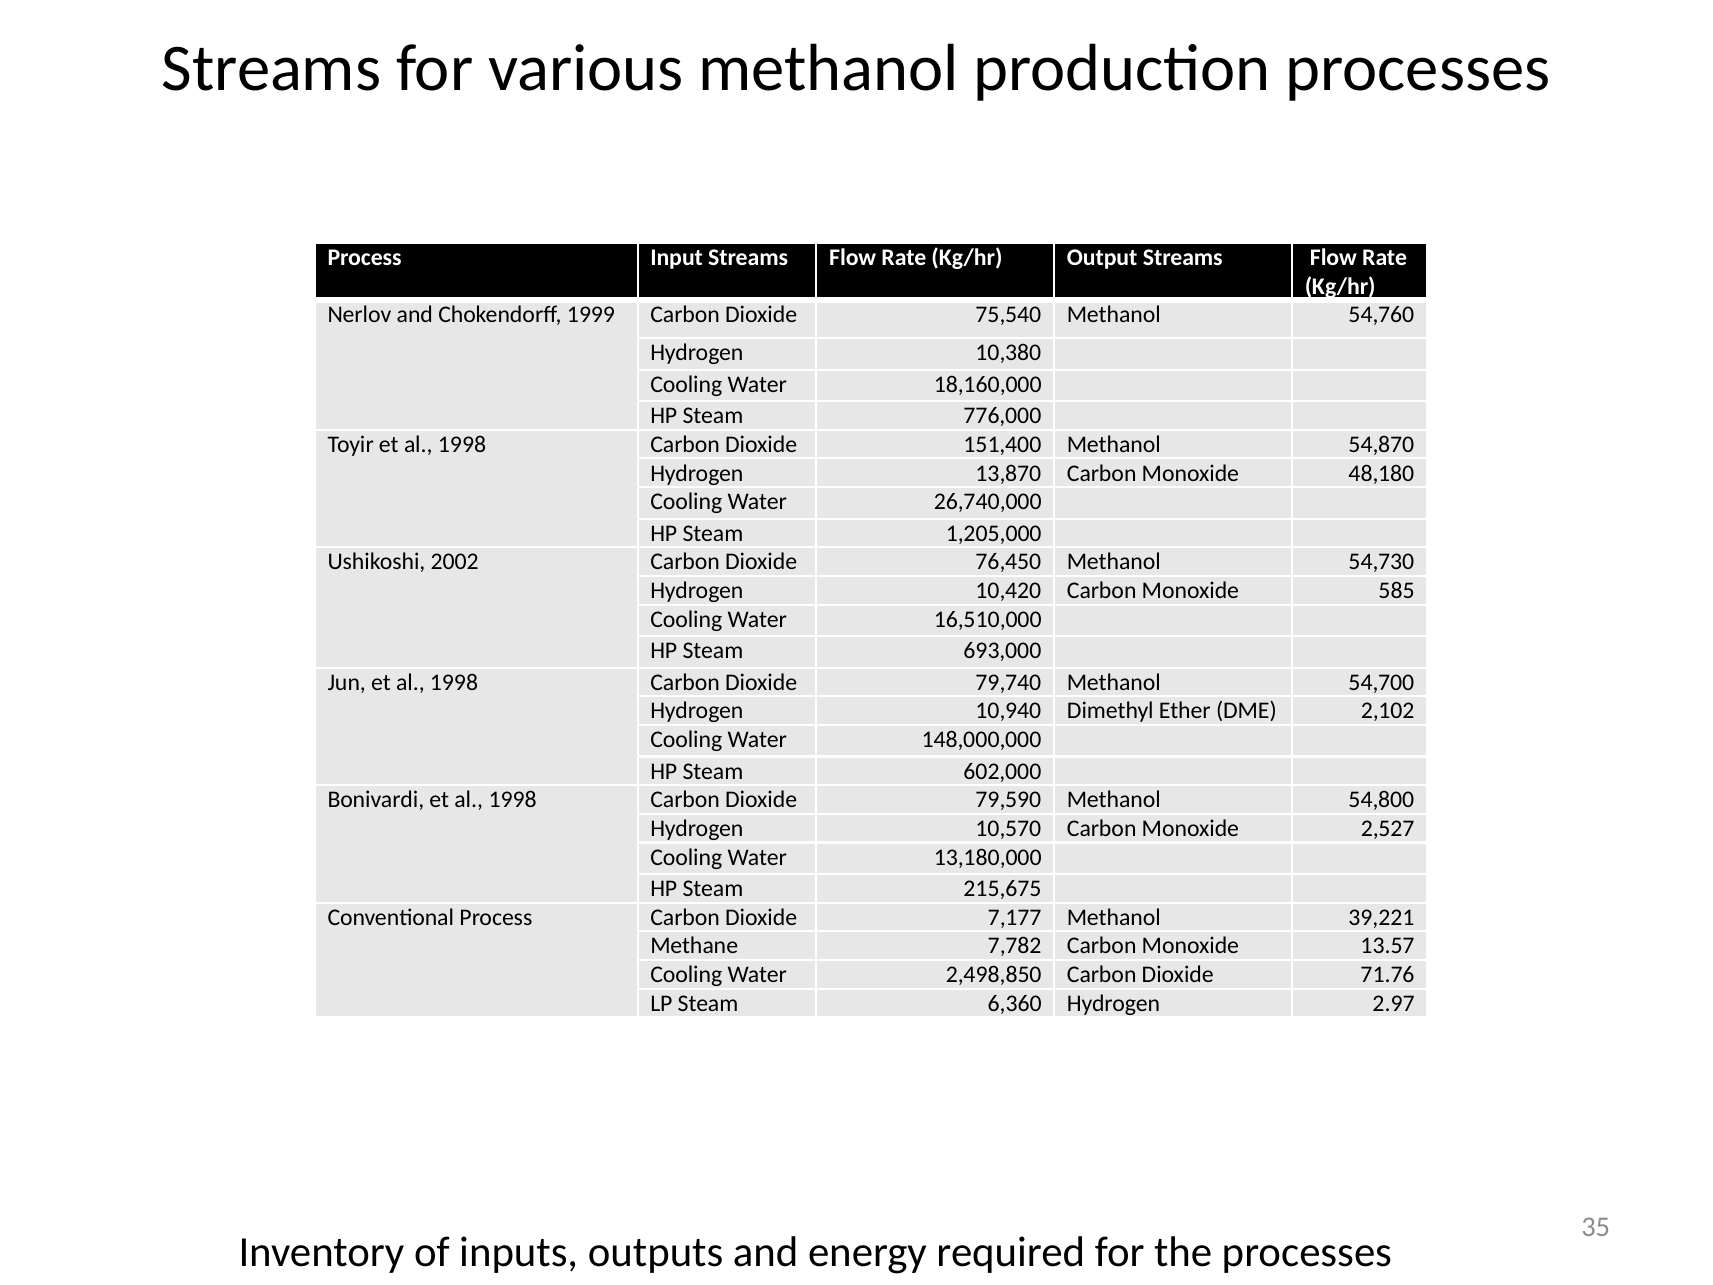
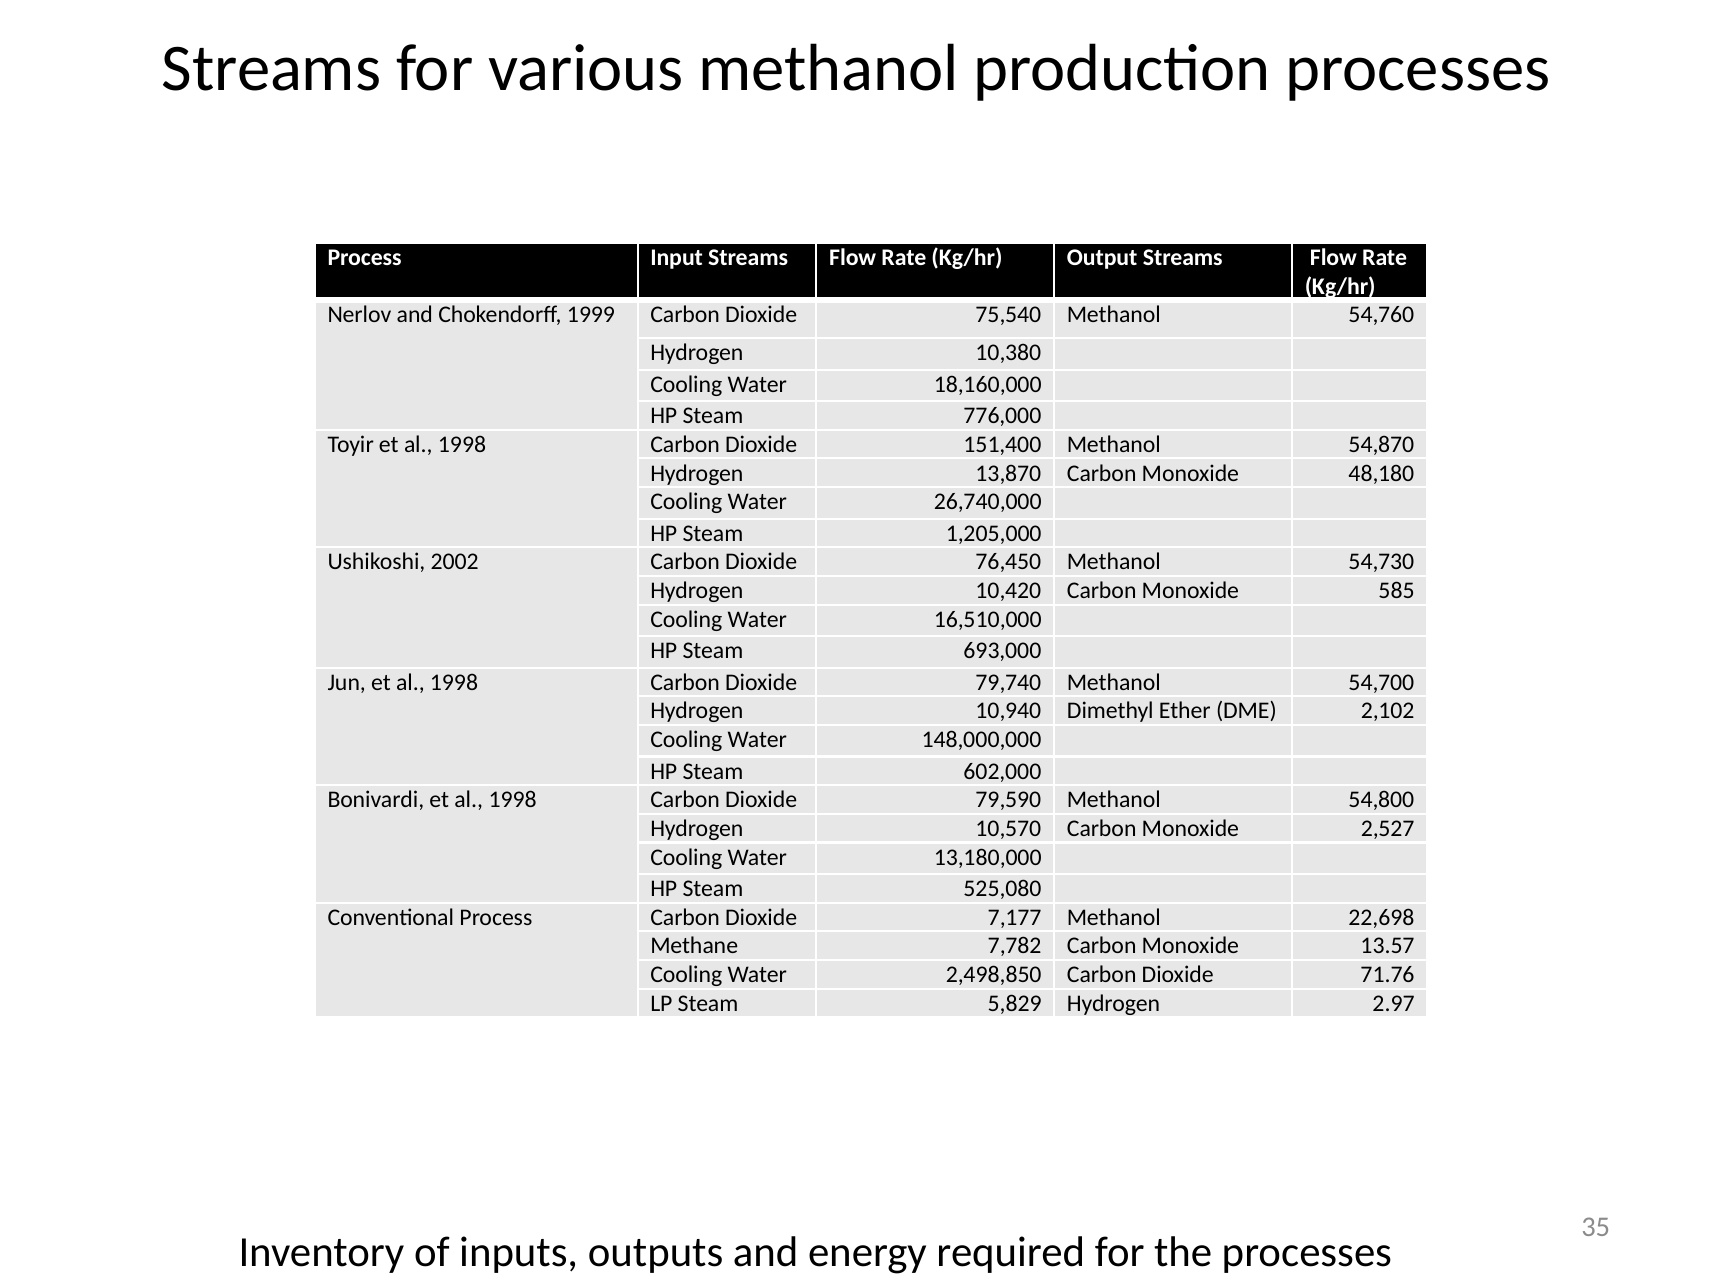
215,675: 215,675 -> 525,080
39,221: 39,221 -> 22,698
6,360: 6,360 -> 5,829
